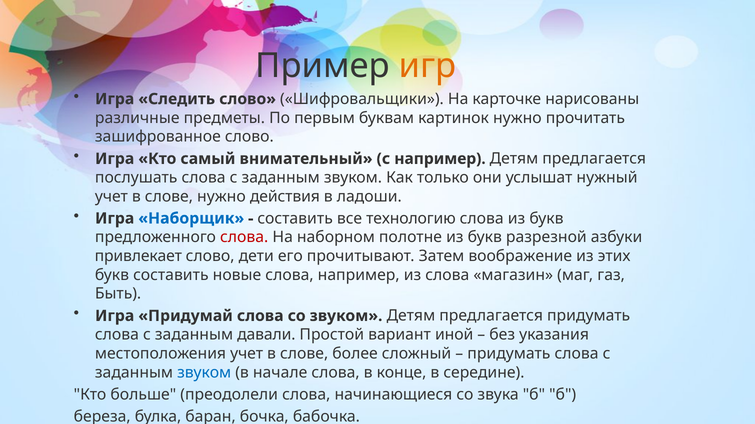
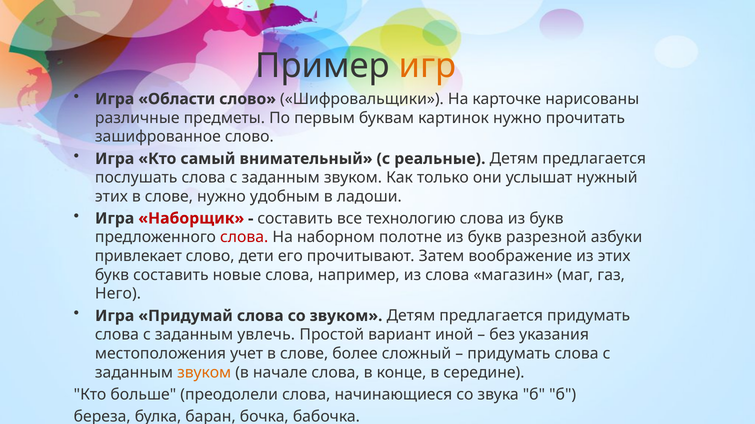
Следить: Следить -> Области
с например: например -> реальные
учет at (111, 197): учет -> этих
действия: действия -> удобным
Наборщик colour: blue -> red
Быть: Быть -> Него
давали: давали -> увлечь
звуком at (204, 373) colour: blue -> orange
